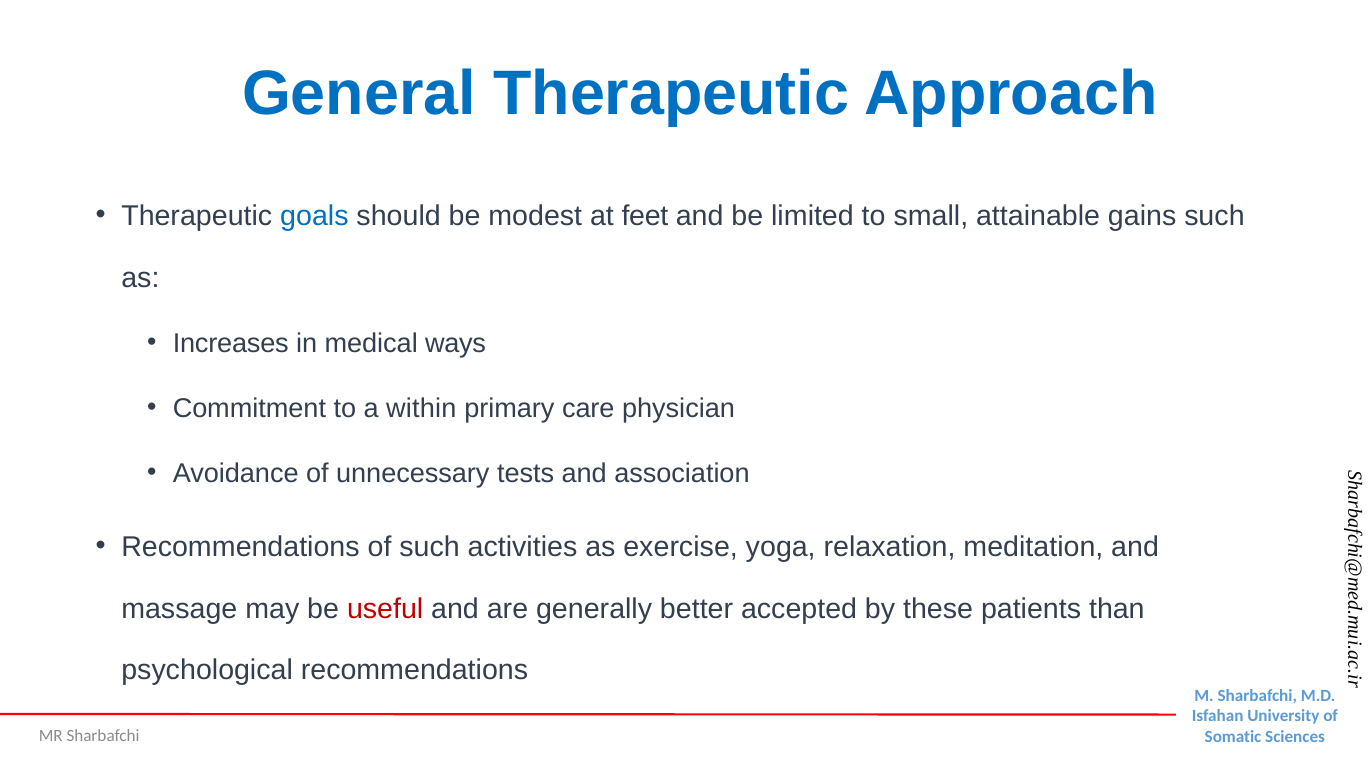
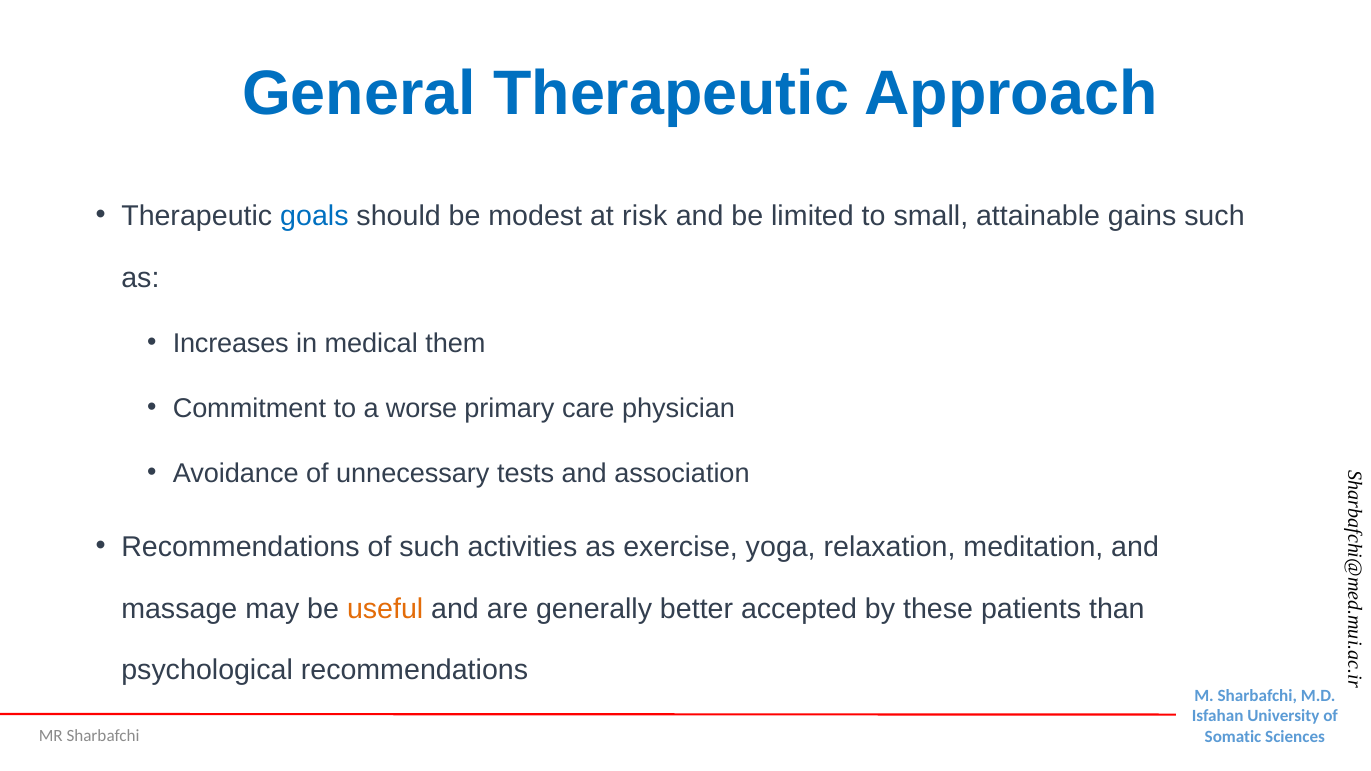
feet: feet -> risk
ways: ways -> them
within: within -> worse
useful colour: red -> orange
